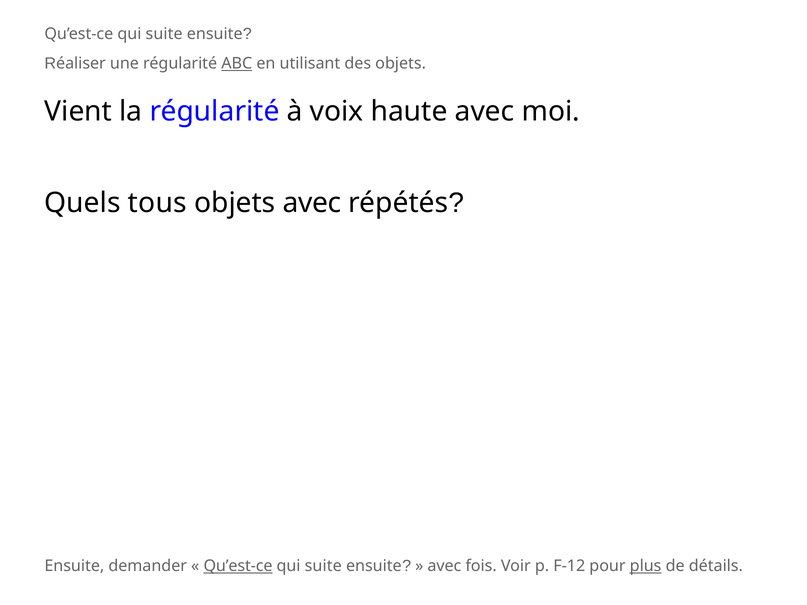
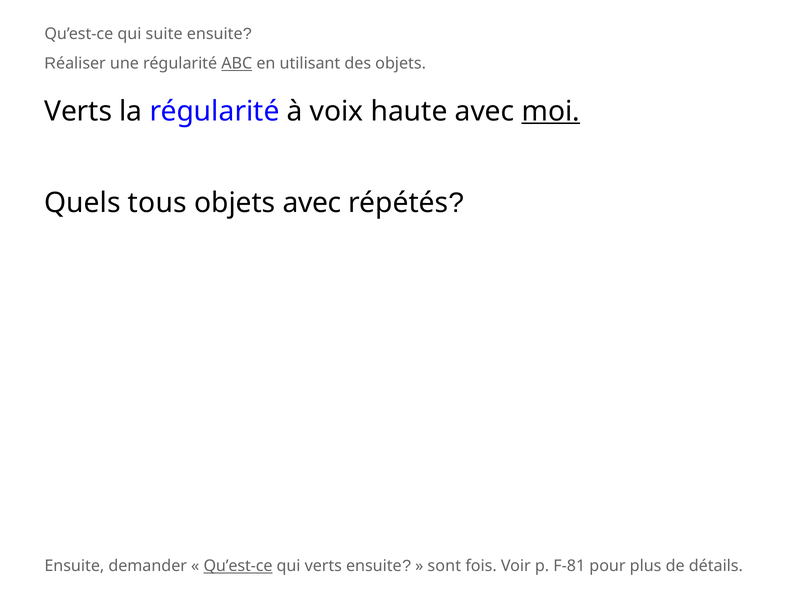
Vient at (78, 111): Vient -> Verts
moi underline: none -> present
suite at (323, 566): suite -> verts
avec at (444, 566): avec -> sont
F-12: F-12 -> F-81
plus underline: present -> none
